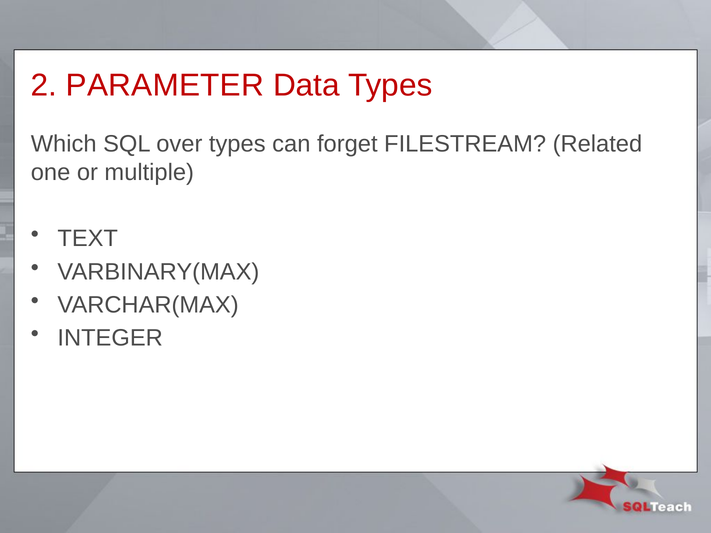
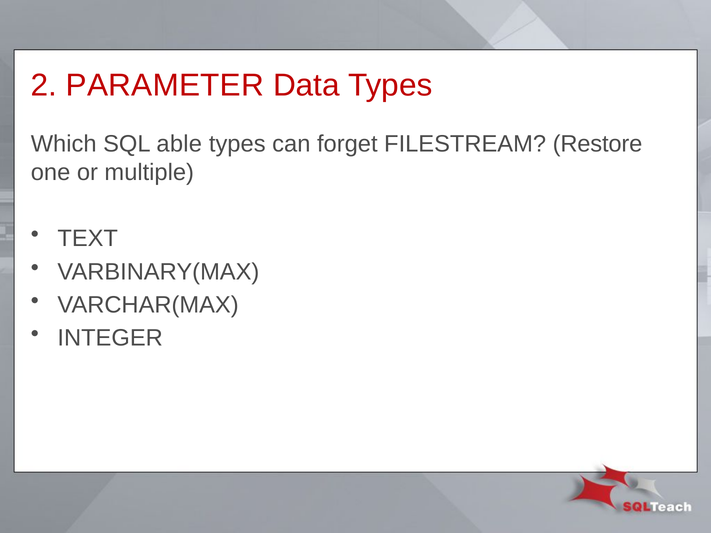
over: over -> able
Related: Related -> Restore
